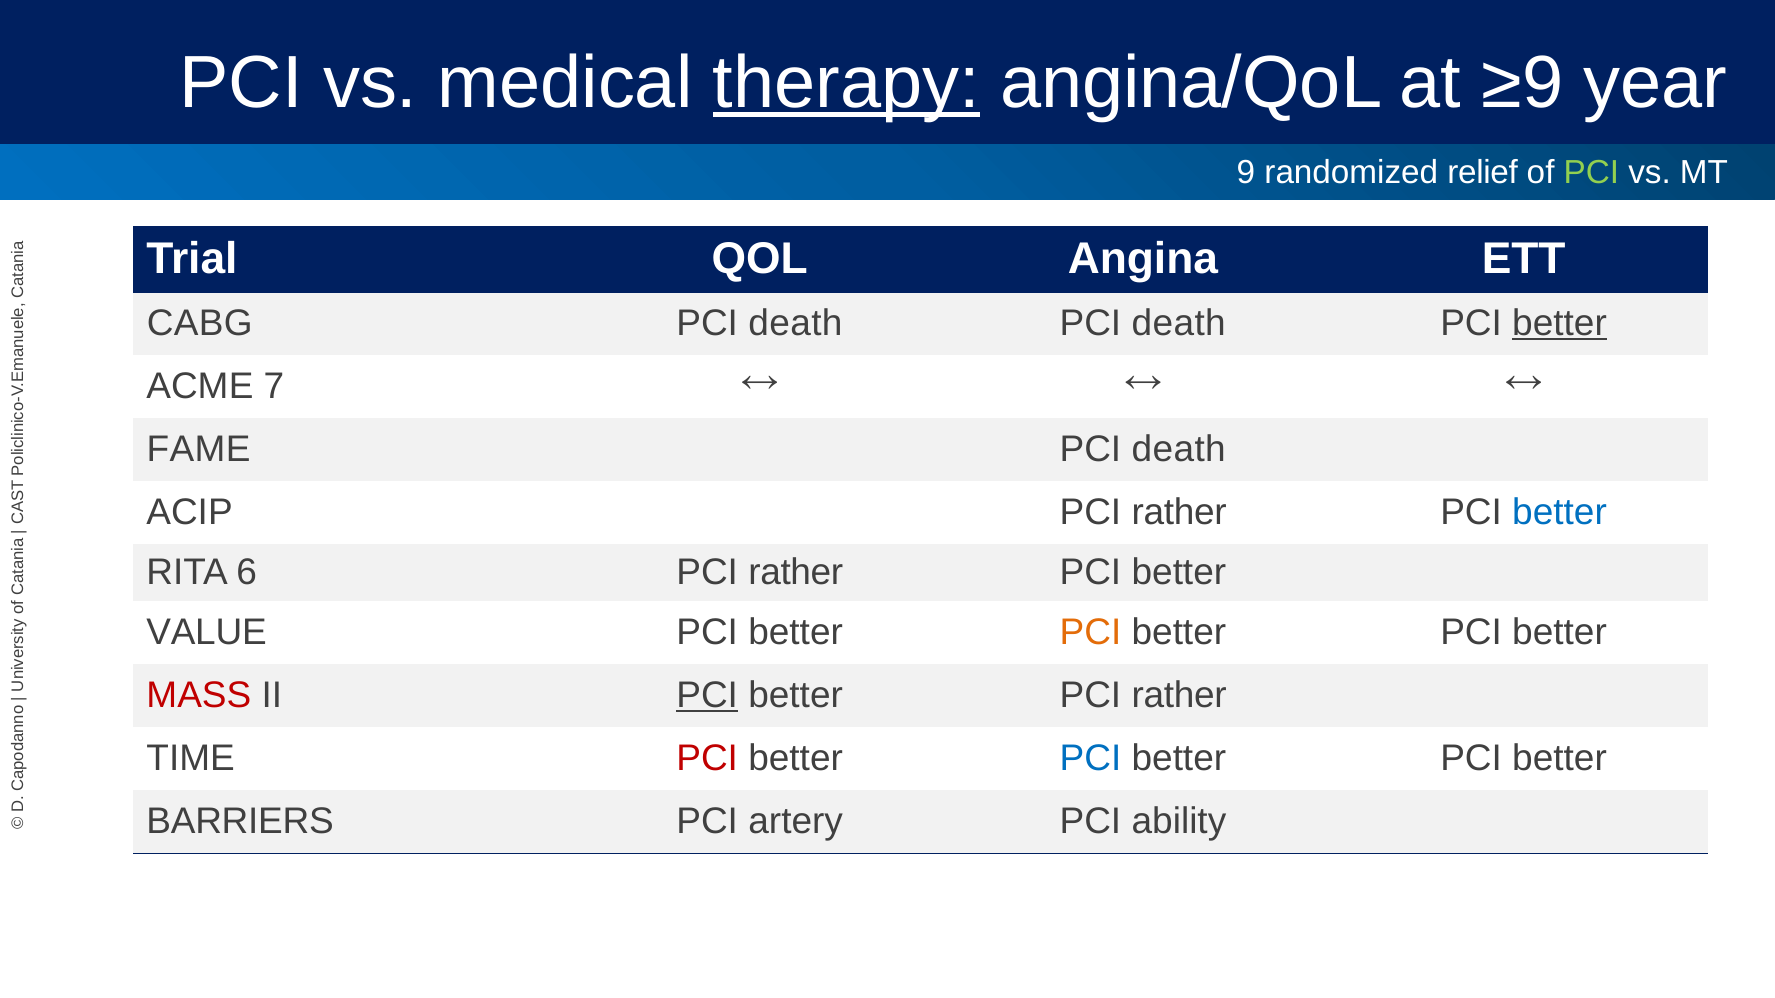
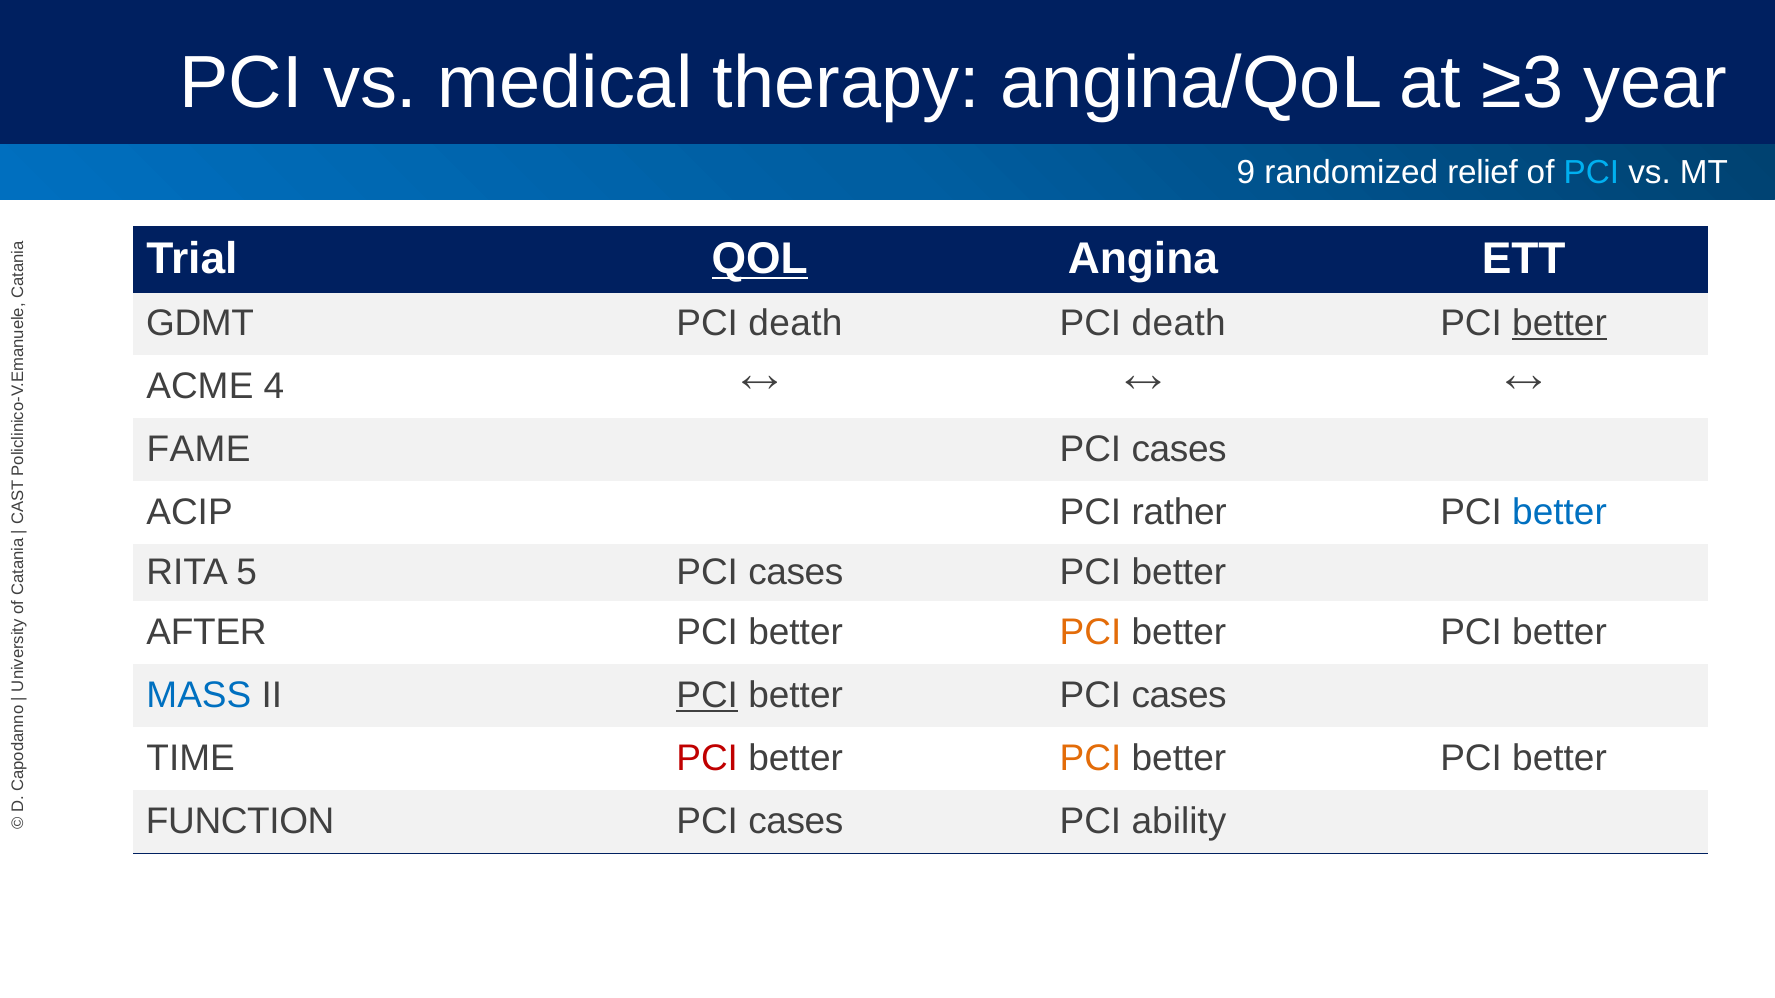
therapy underline: present -> none
≥9: ≥9 -> ≥3
PCI at (1591, 173) colour: light green -> light blue
QOL underline: none -> present
CABG: CABG -> GDMT
7: 7 -> 4
death at (1179, 449): death -> cases
6: 6 -> 5
rather at (796, 572): rather -> cases
VALUE: VALUE -> AFTER
MASS colour: red -> blue
better PCI rather: rather -> cases
PCI at (1090, 759) colour: blue -> orange
BARRIERS: BARRIERS -> FUNCTION
artery at (796, 822): artery -> cases
